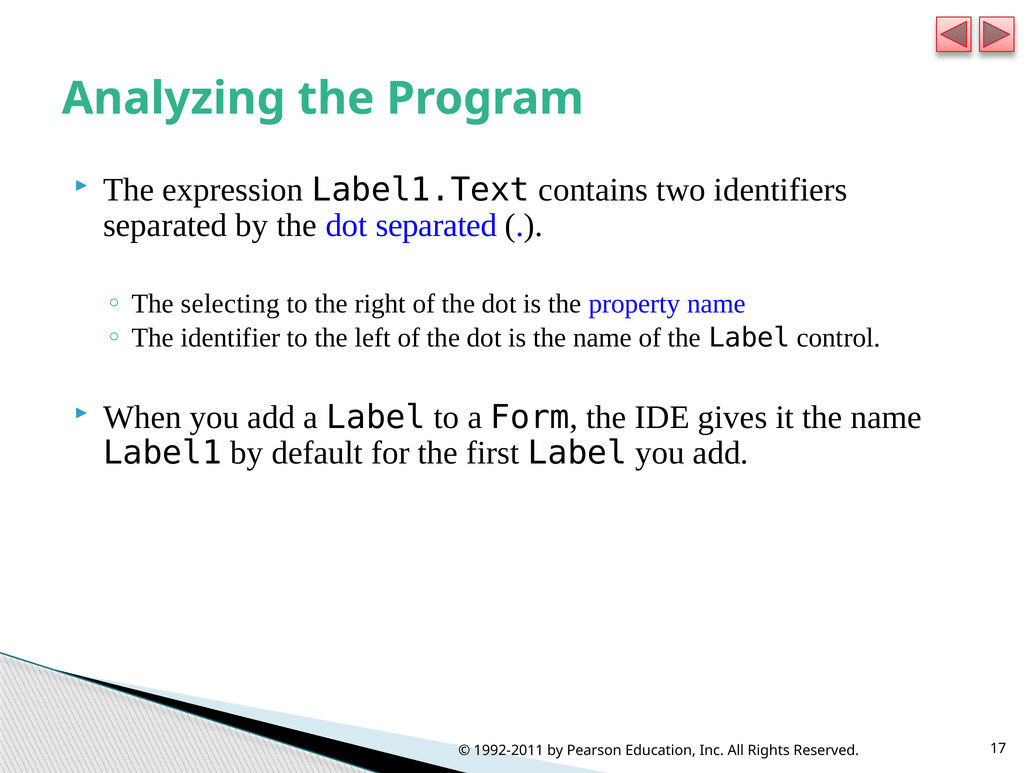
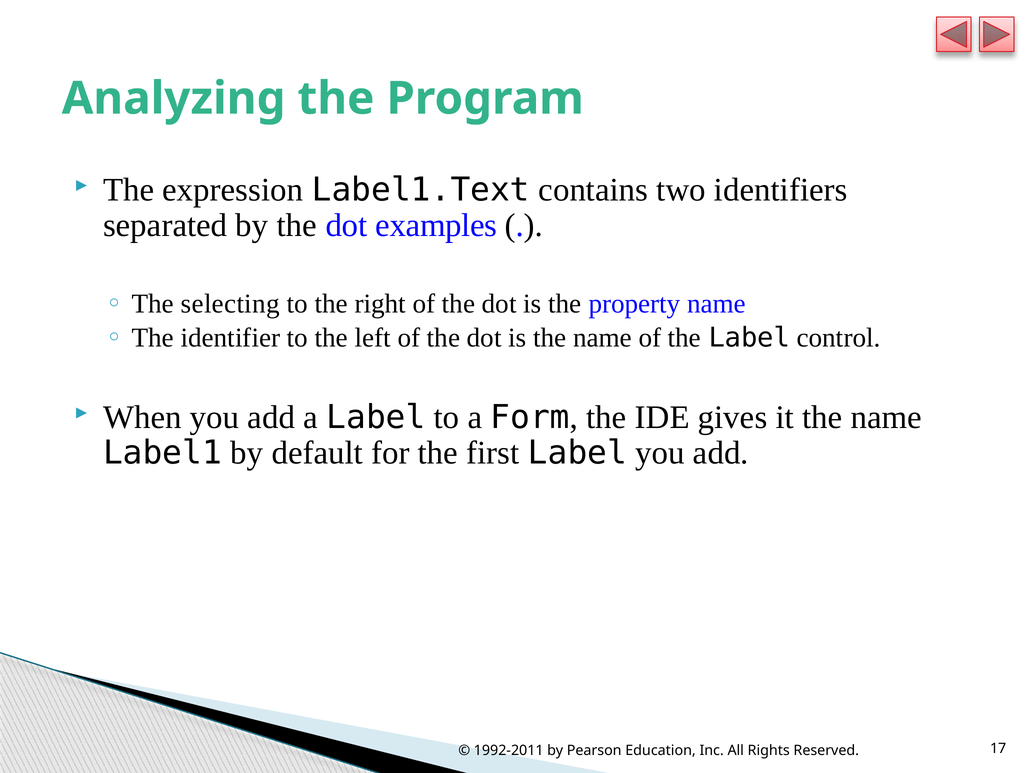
dot separated: separated -> examples
